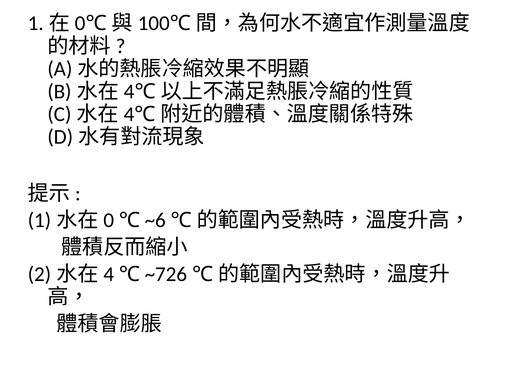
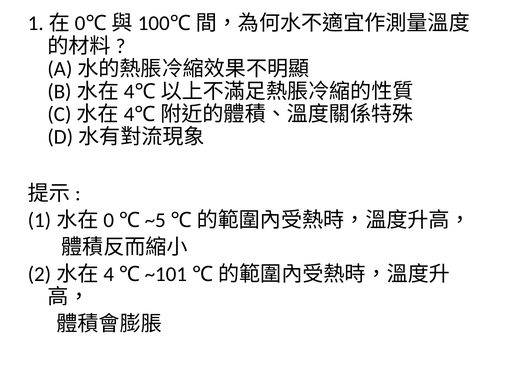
~6: ~6 -> ~5
~726: ~726 -> ~101
